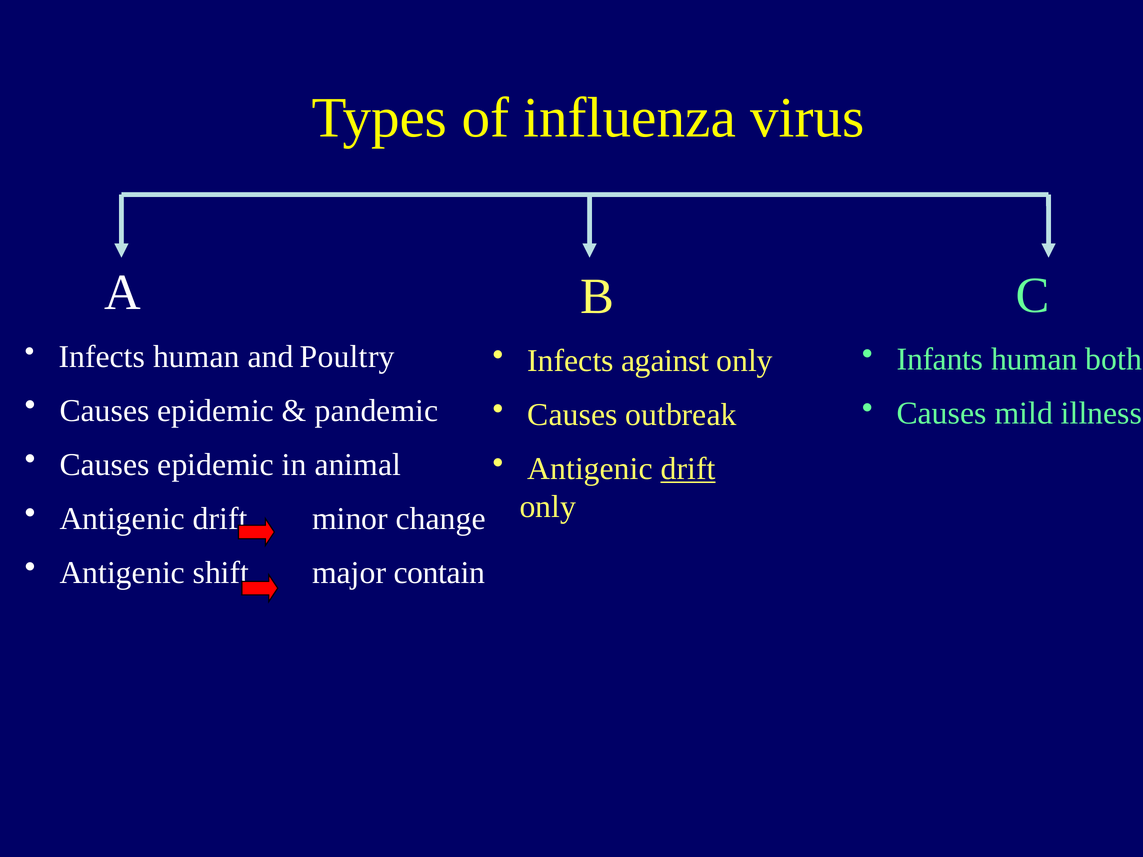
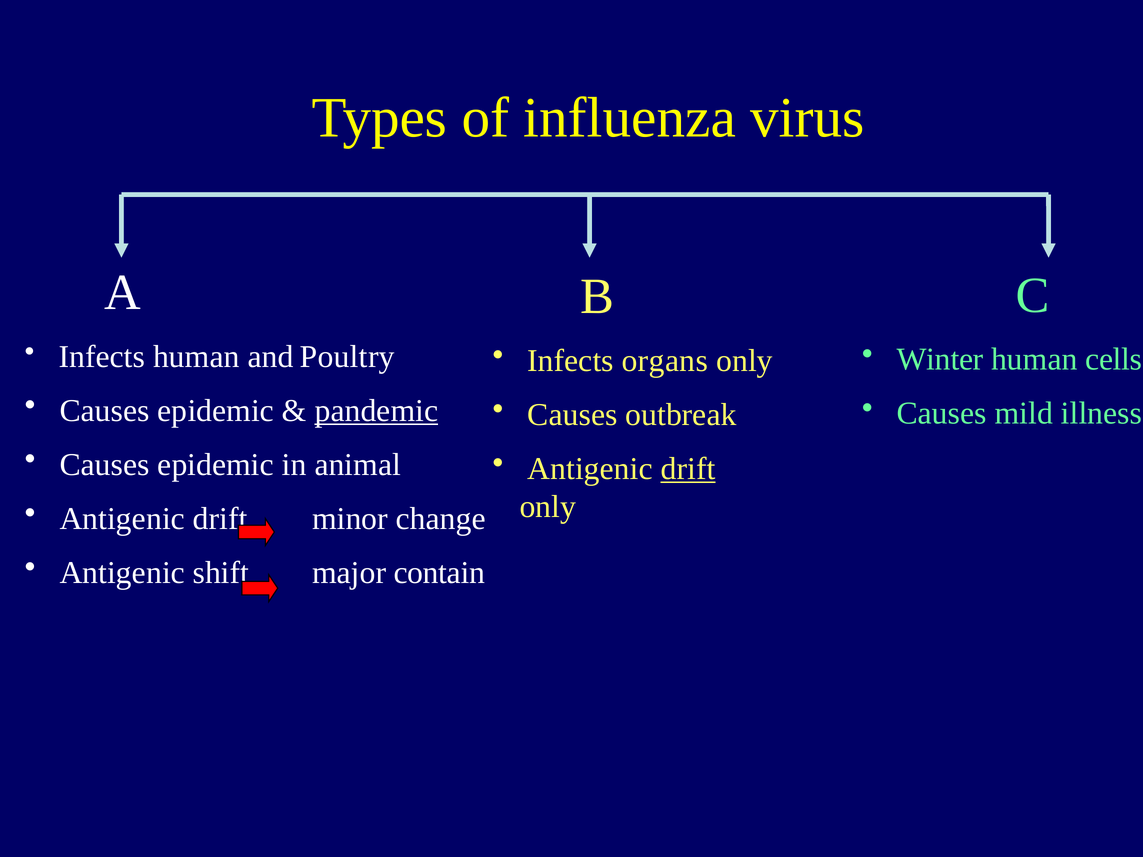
Infants: Infants -> Winter
both: both -> cells
against: against -> organs
pandemic underline: none -> present
